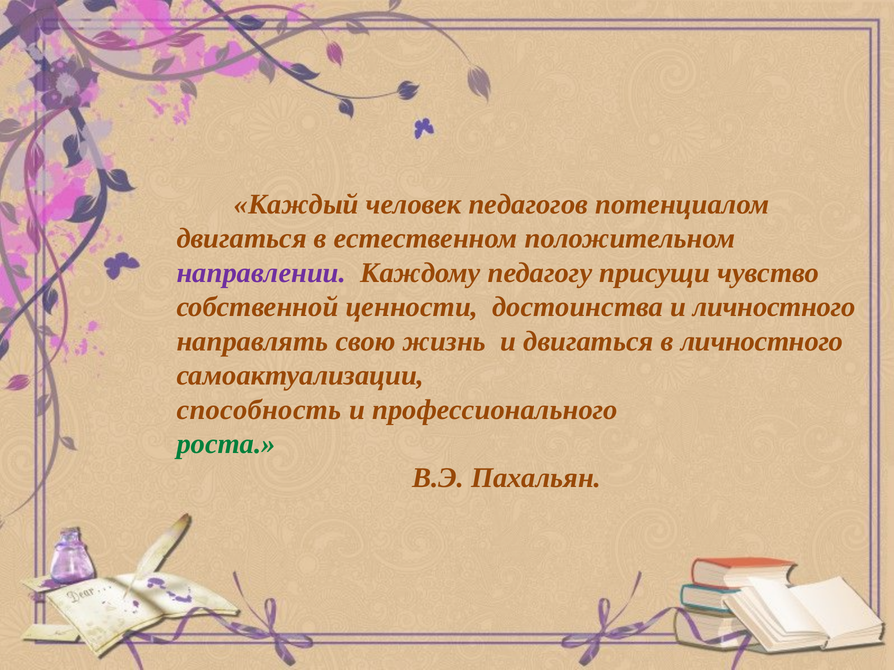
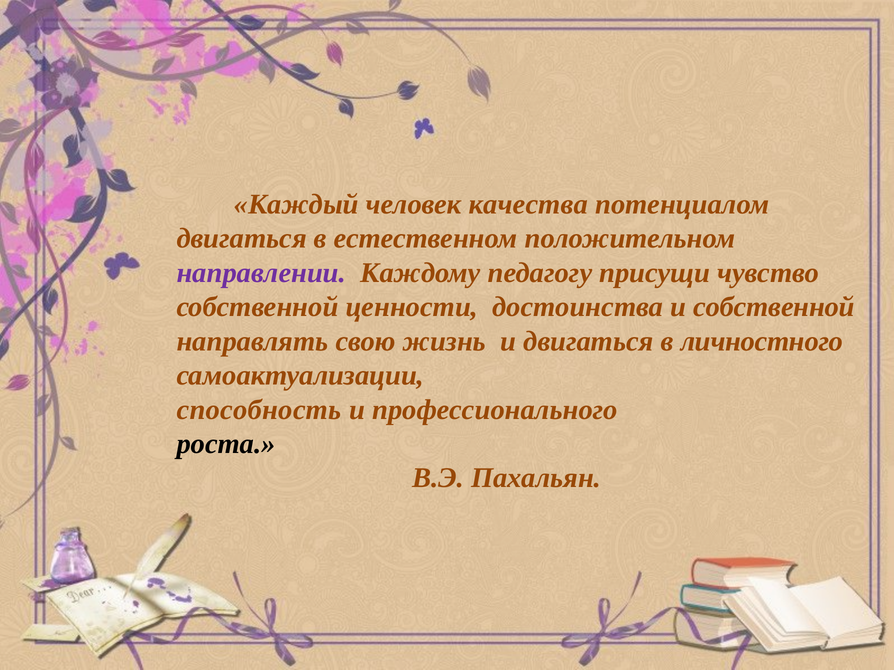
педагогов: педагогов -> качества
и личностного: личностного -> собственной
роста colour: green -> black
